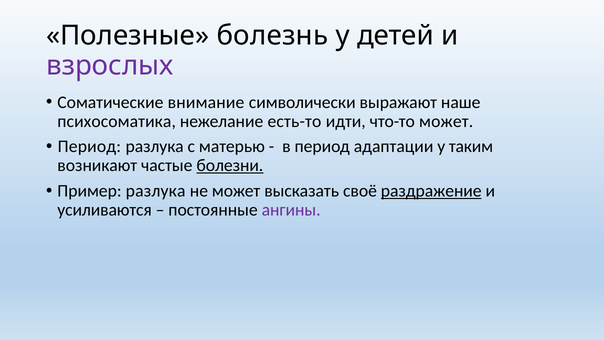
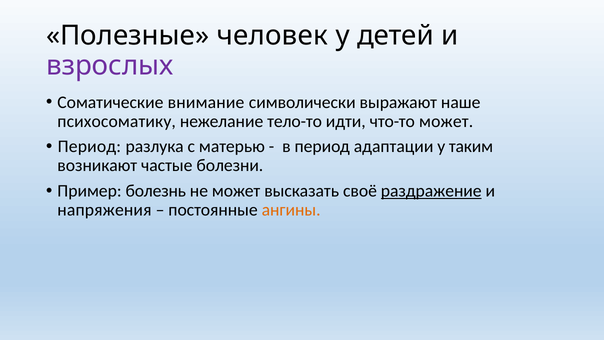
болезнь: болезнь -> человек
психосоматика: психосоматика -> психосоматику
есть-то: есть-то -> тело-то
болезни underline: present -> none
Пример разлука: разлука -> болезнь
усиливаются: усиливаются -> напряжения
ангины colour: purple -> orange
